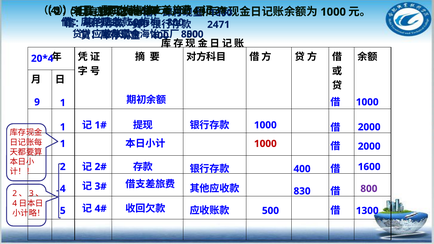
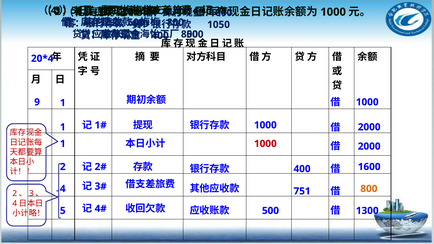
2471: 2471 -> 1050
830: 830 -> 751
800 at (369, 189) colour: purple -> orange
